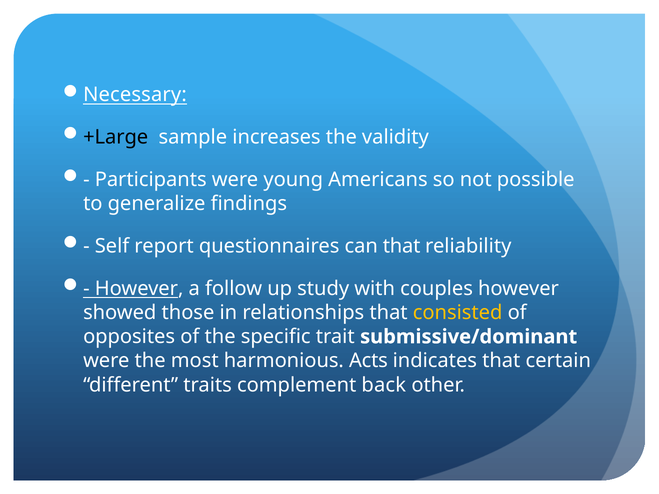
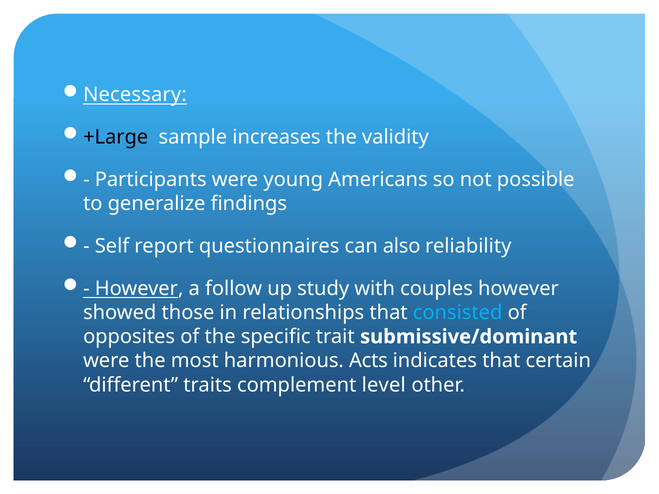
can that: that -> also
consisted colour: yellow -> light blue
back: back -> level
